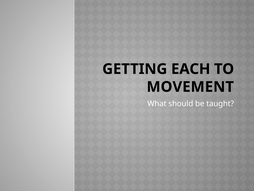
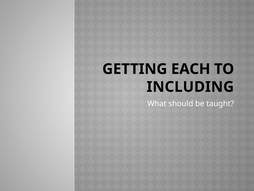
MOVEMENT: MOVEMENT -> INCLUDING
